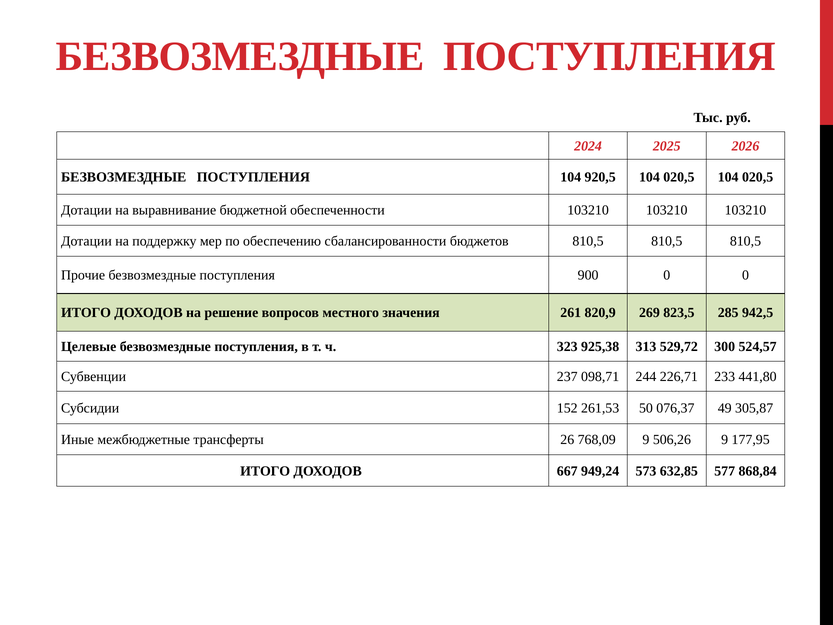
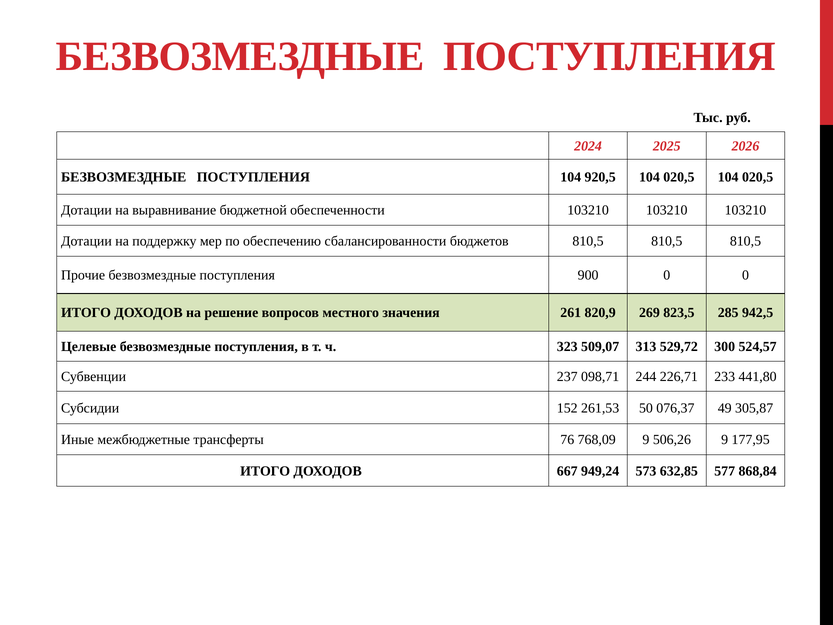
925,38: 925,38 -> 509,07
26: 26 -> 76
